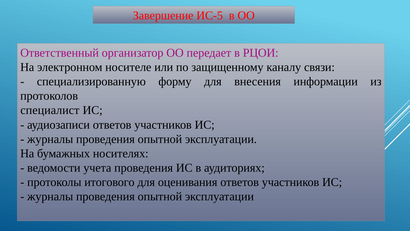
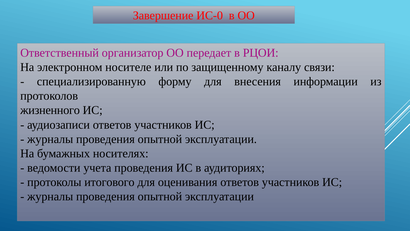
ИС-5: ИС-5 -> ИС-0
специалист: специалист -> жизненного
